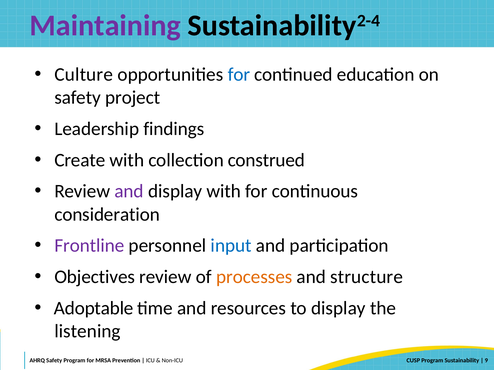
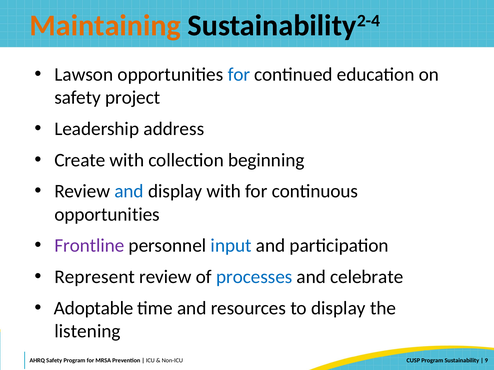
Maintaining colour: purple -> orange
Culture: Culture -> Lawson
findings: findings -> address
construed: construed -> beginning
and at (129, 192) colour: purple -> blue
consideration at (107, 215): consideration -> opportunities
Objectives: Objectives -> Represent
processes colour: orange -> blue
structure: structure -> celebrate
